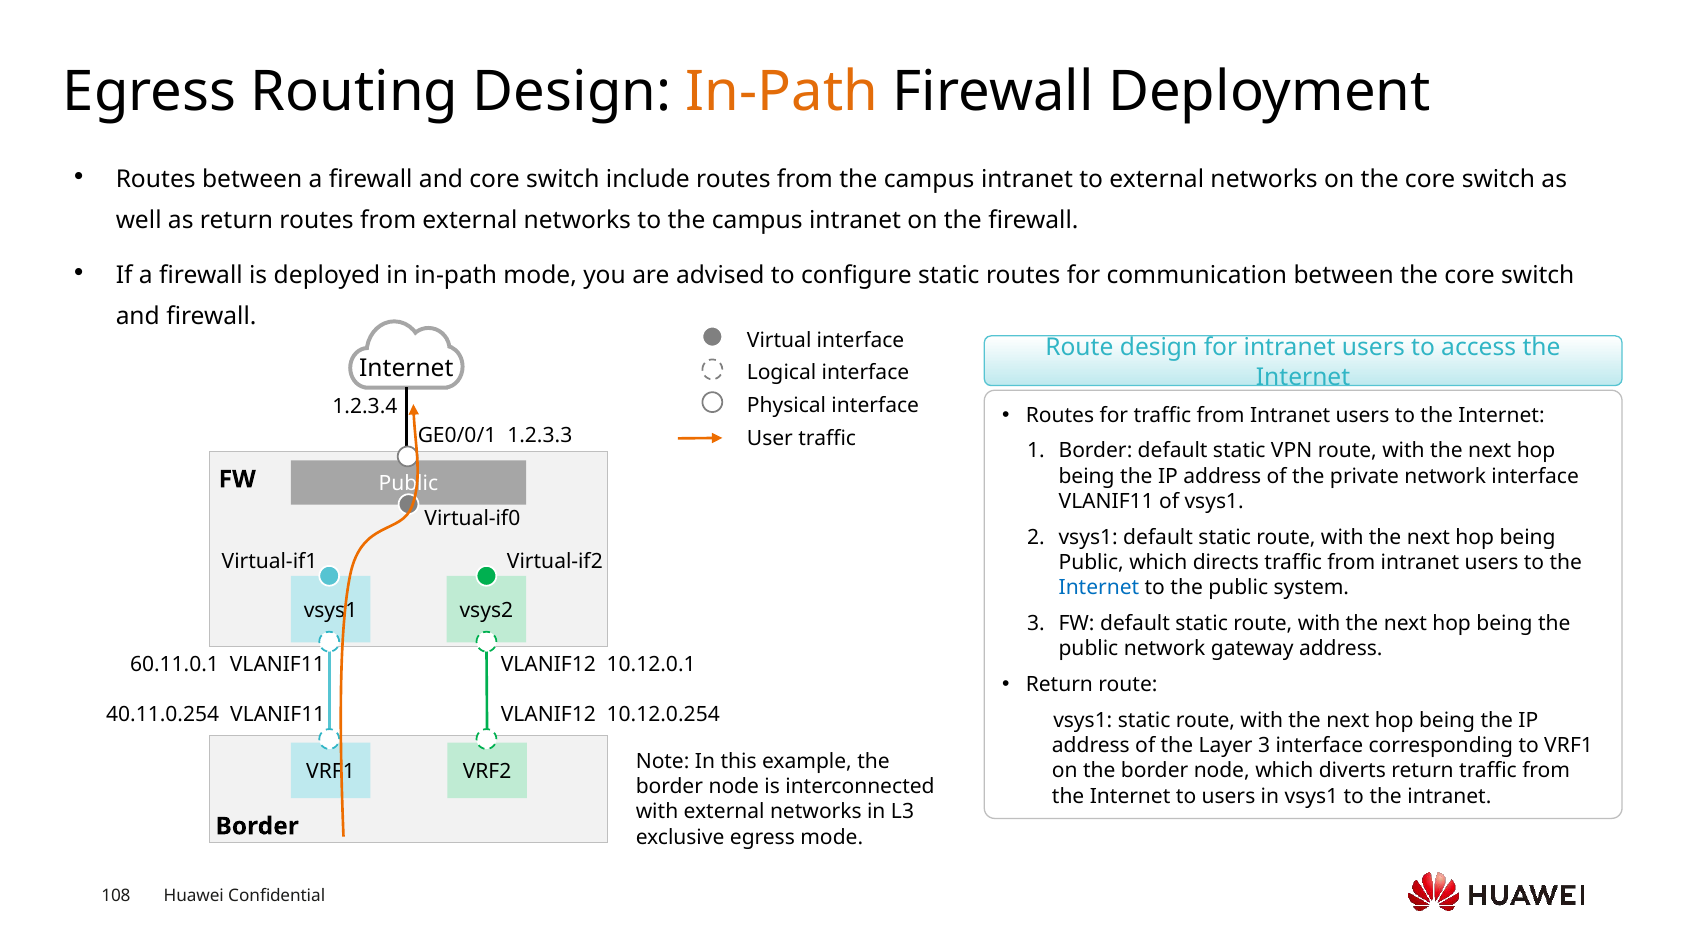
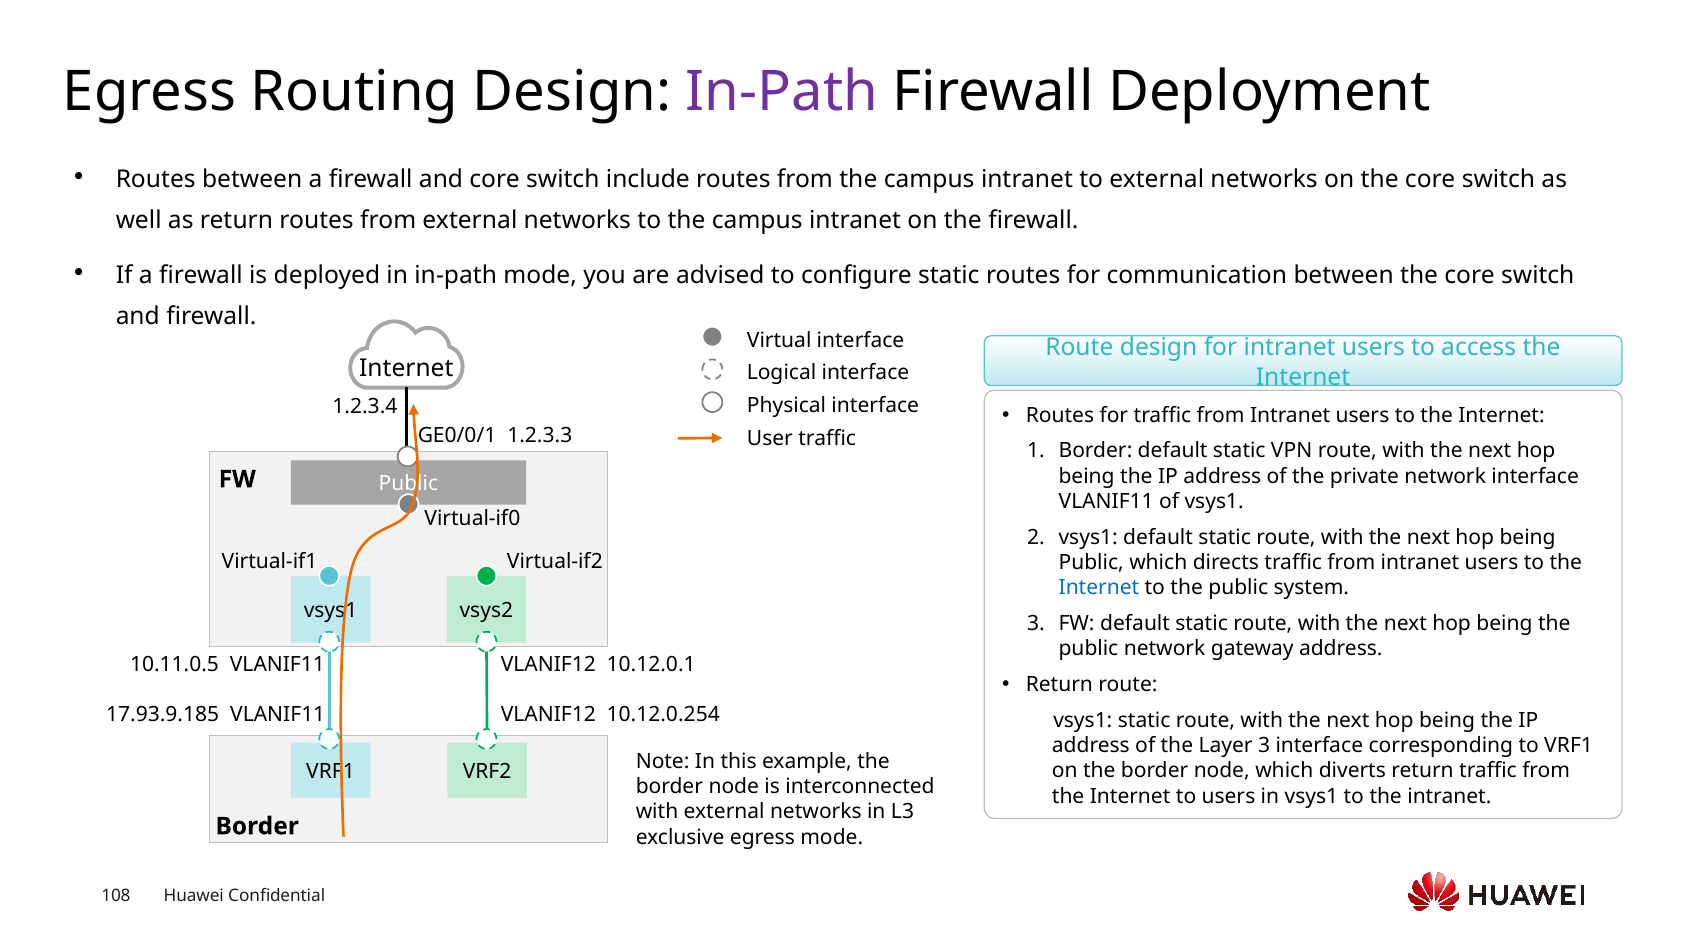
In-Path at (782, 92) colour: orange -> purple
60.11.0.1: 60.11.0.1 -> 10.11.0.5
40.11.0.254: 40.11.0.254 -> 17.93.9.185
